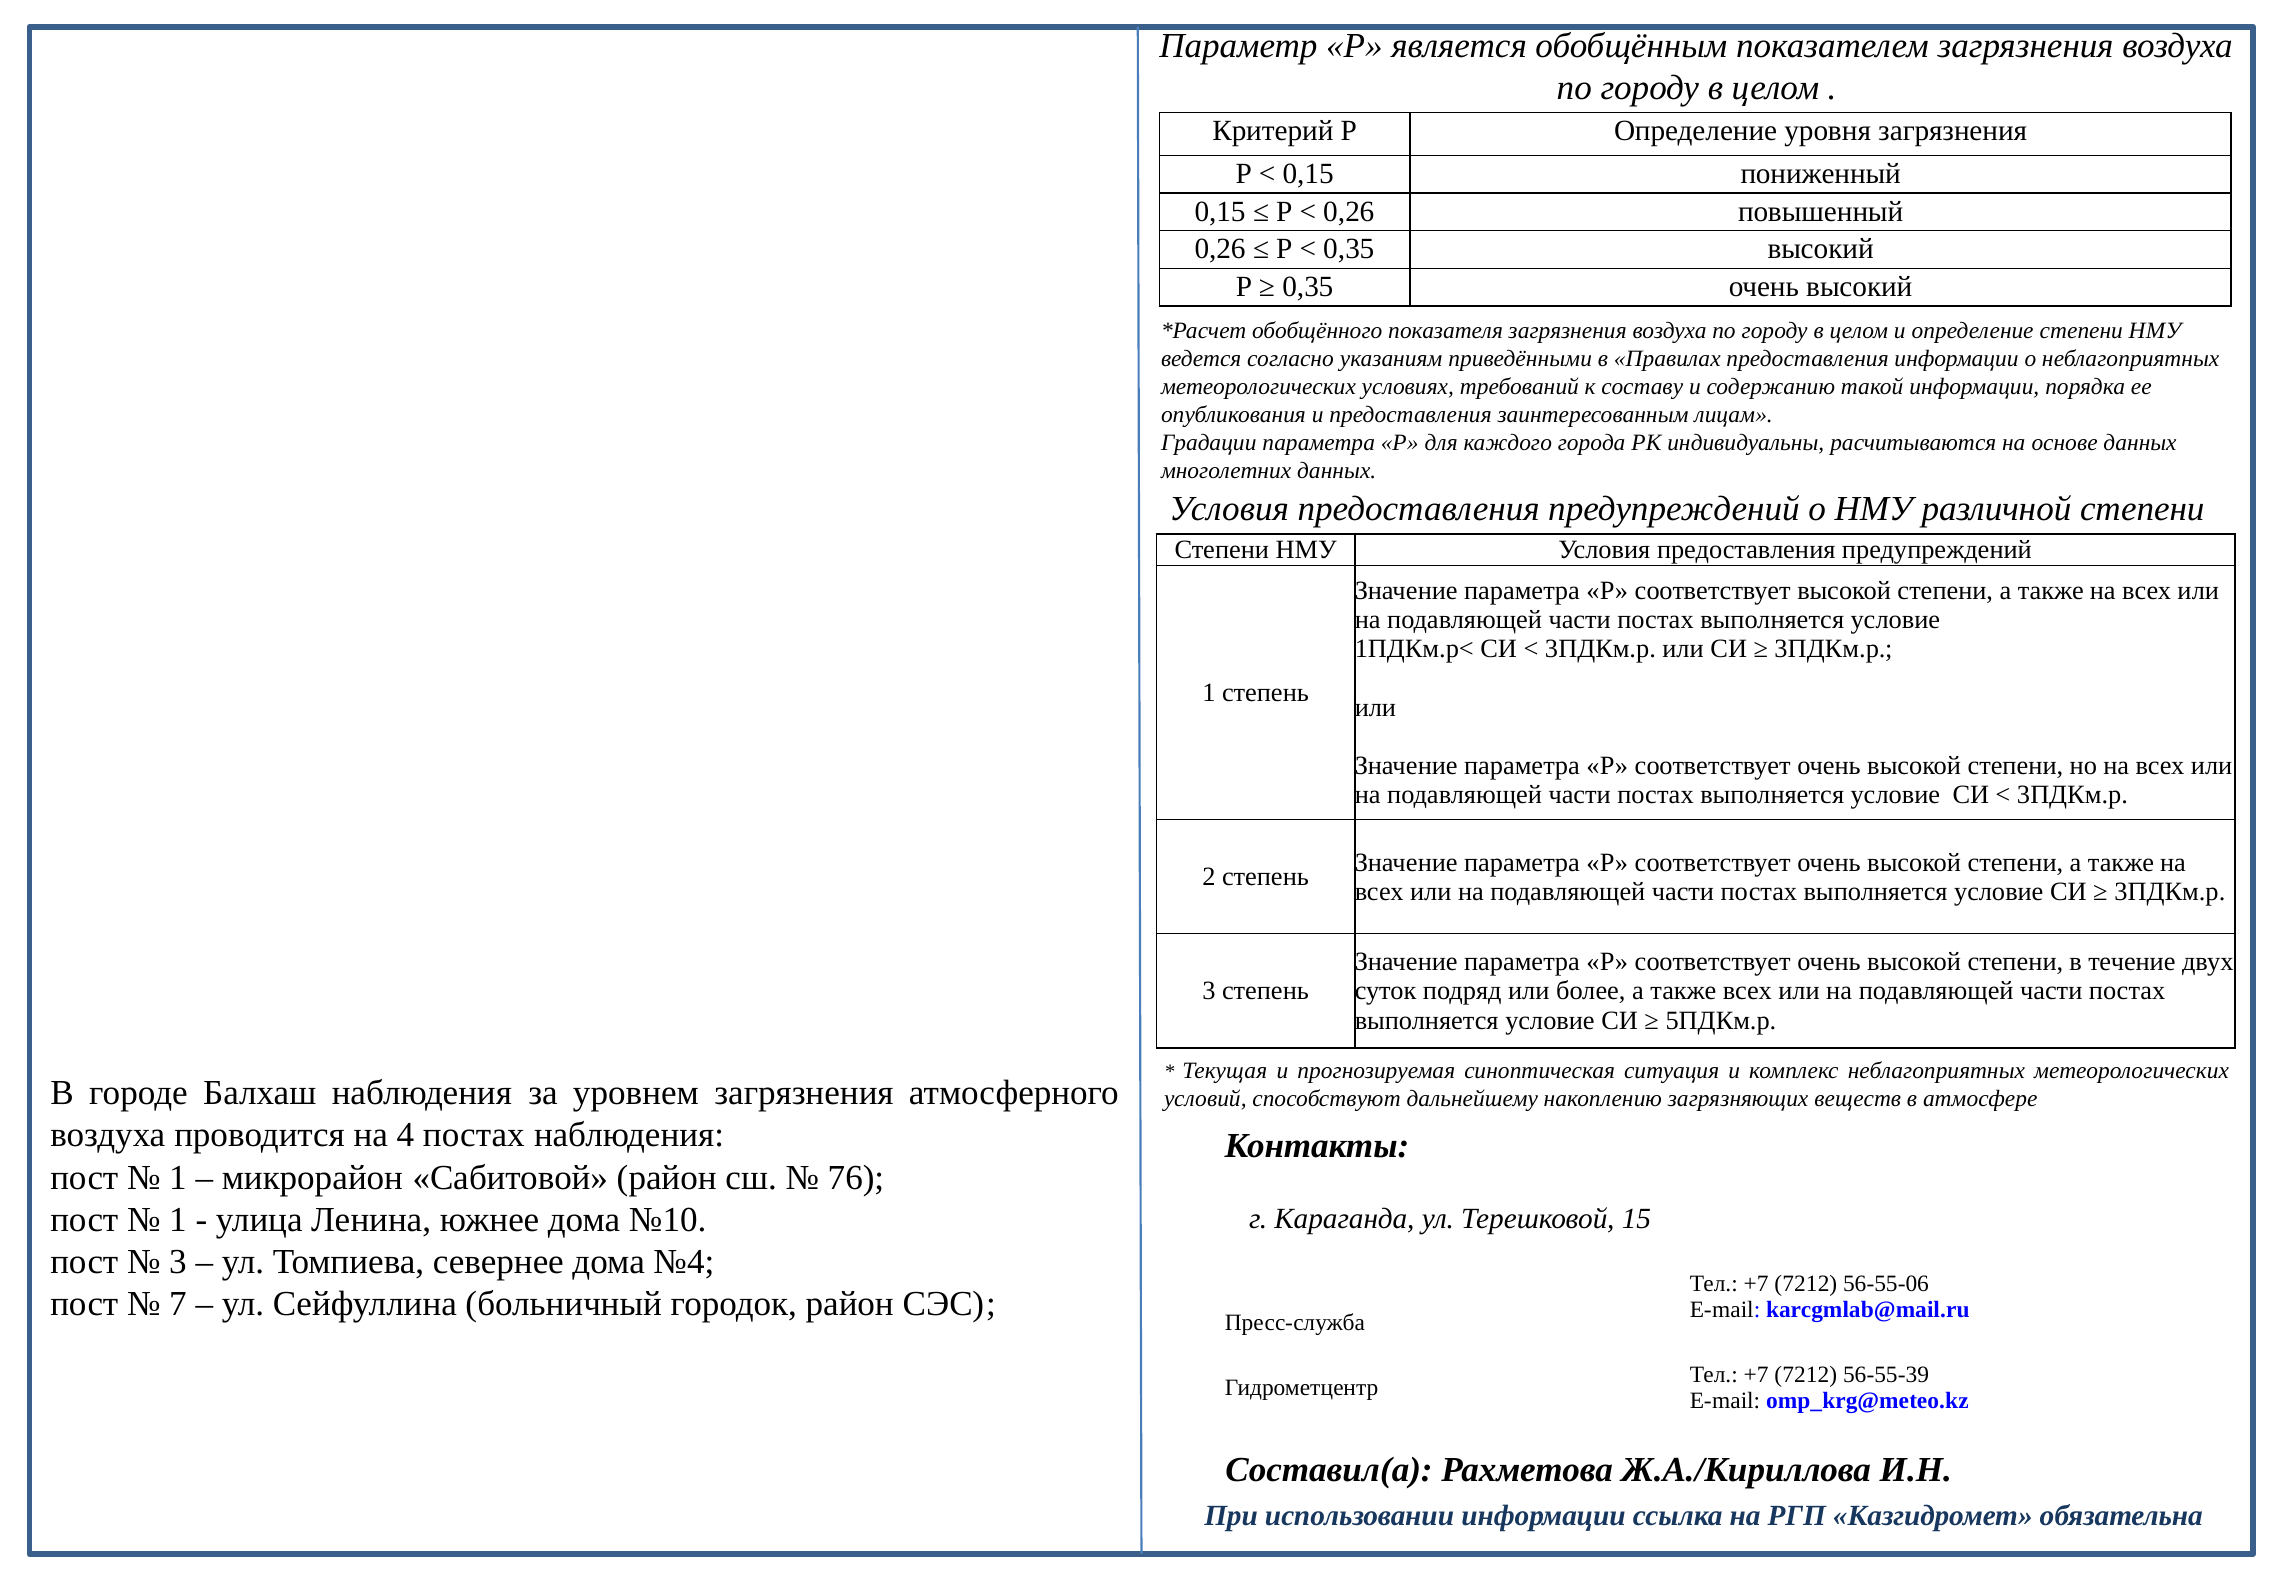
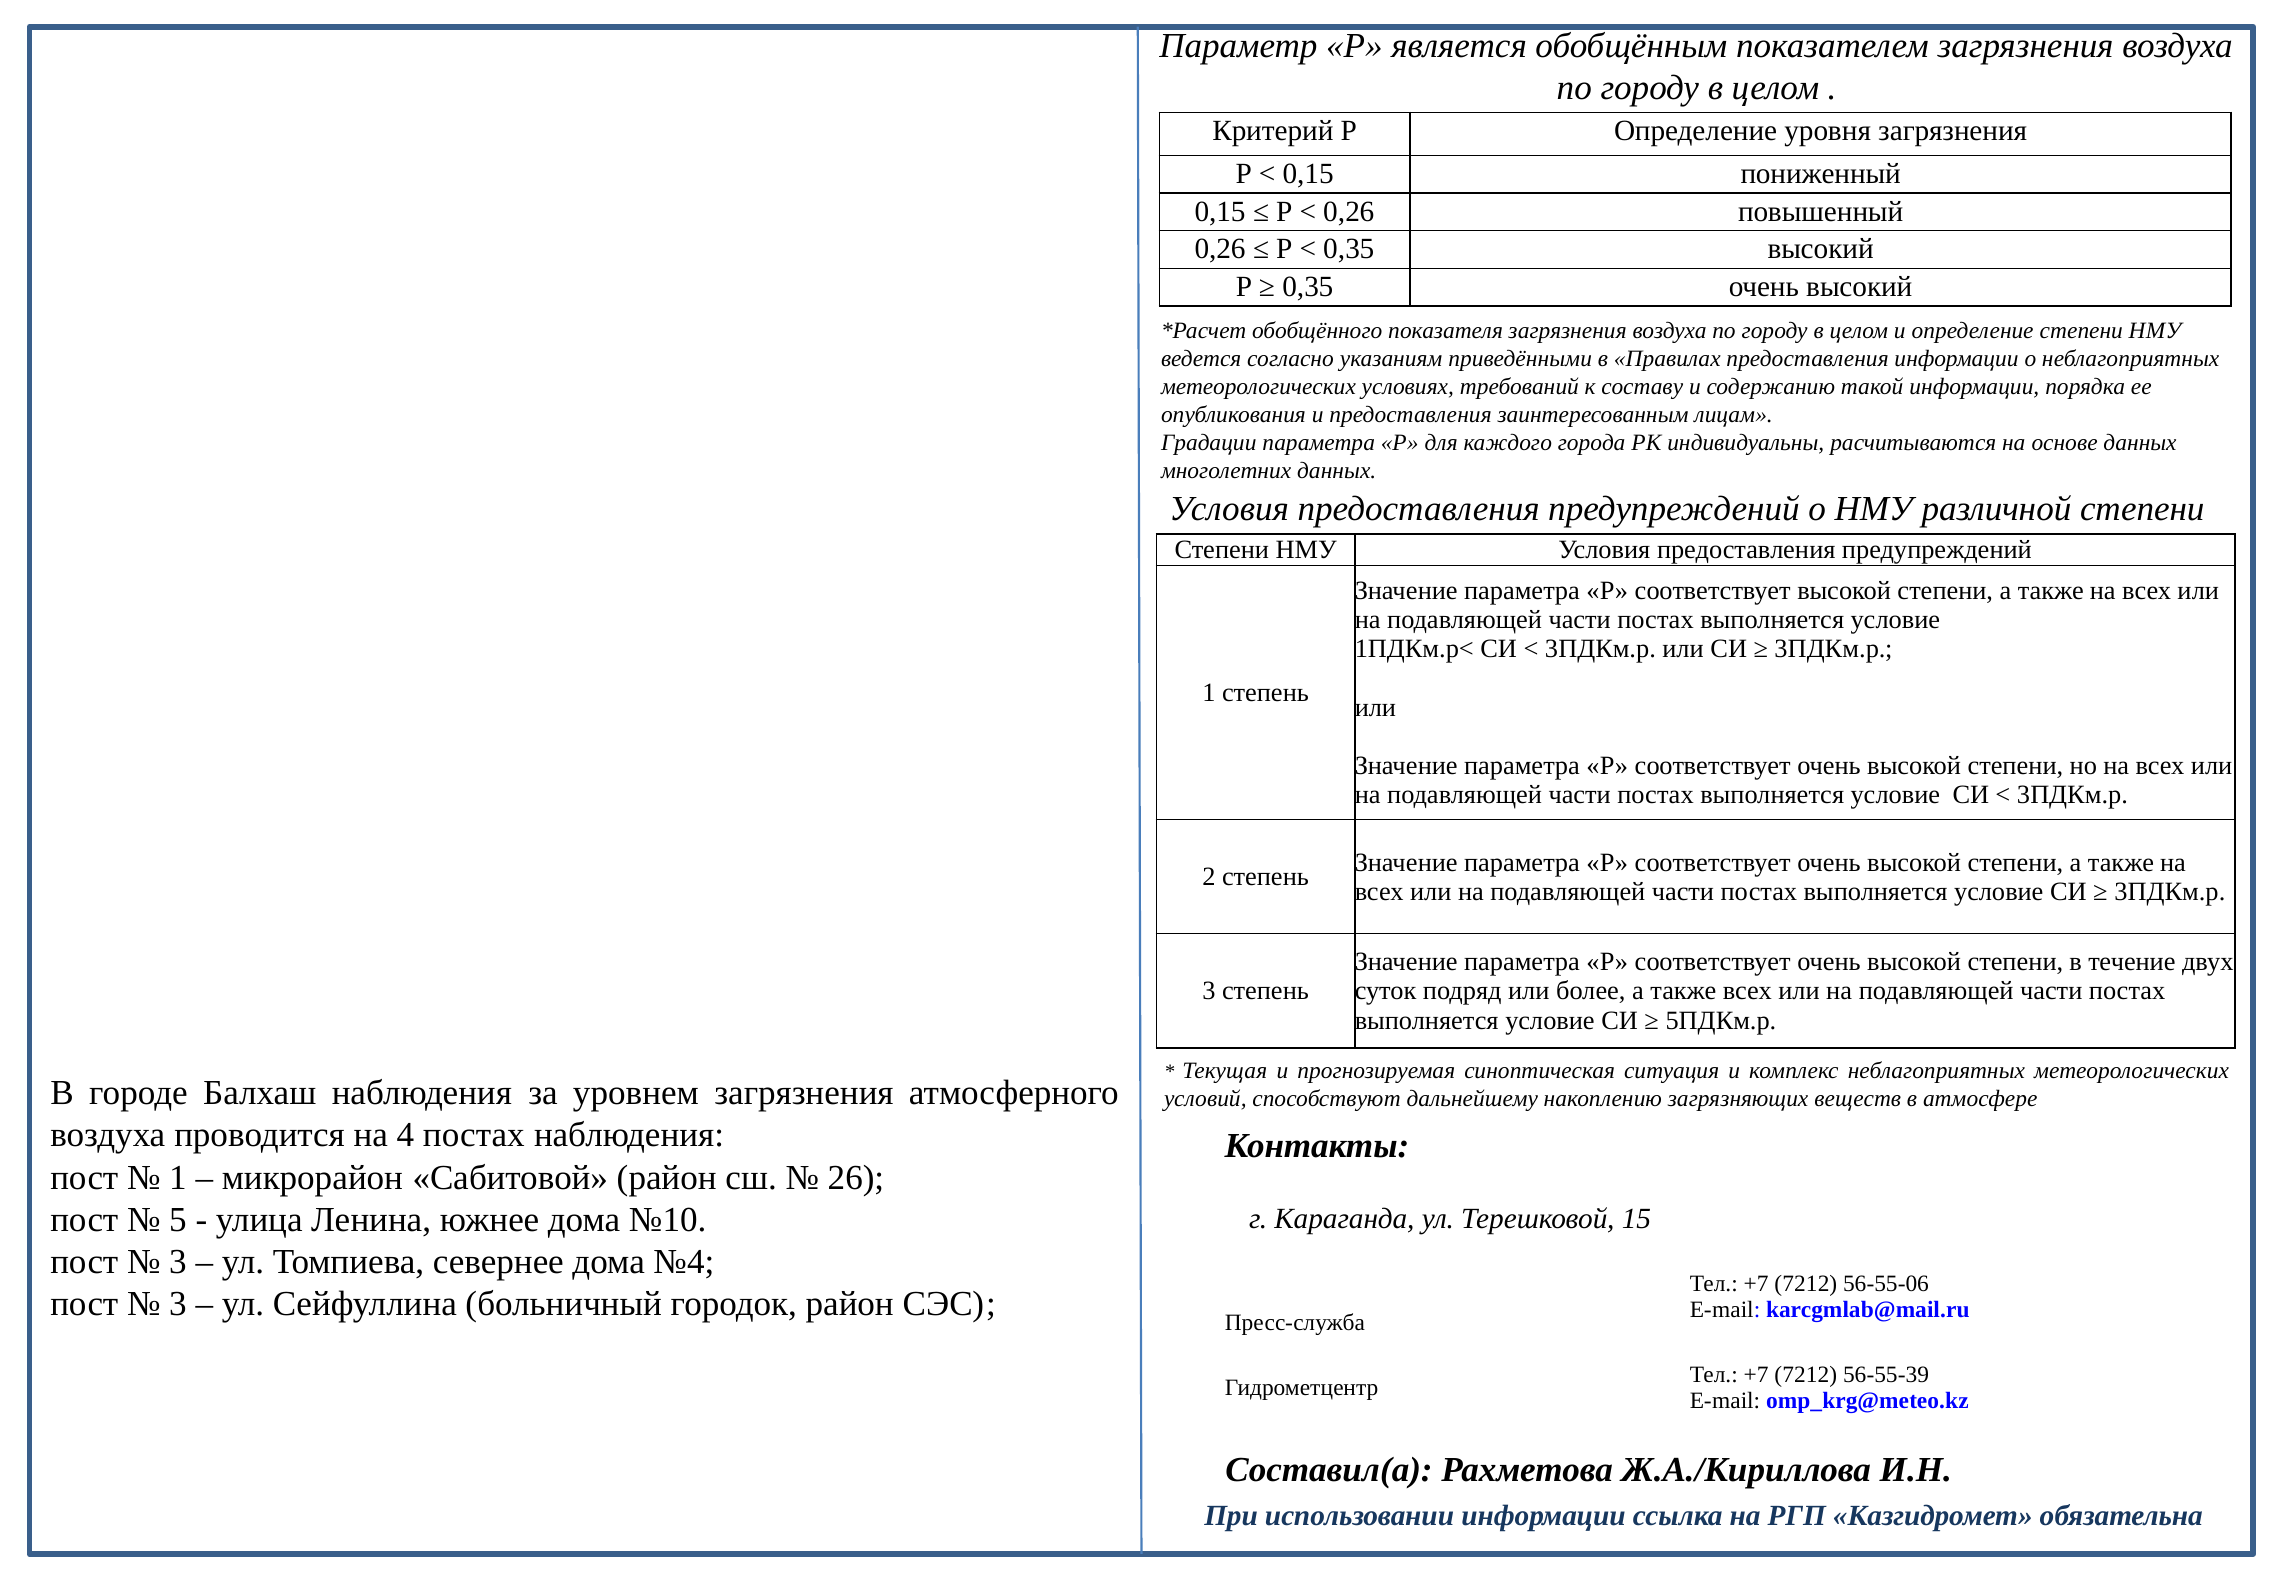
76: 76 -> 26
1 at (178, 1219): 1 -> 5
7 at (178, 1304): 7 -> 3
